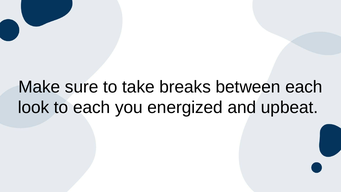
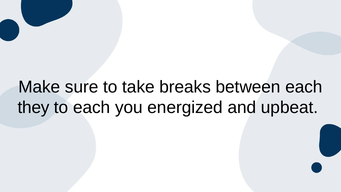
look: look -> they
